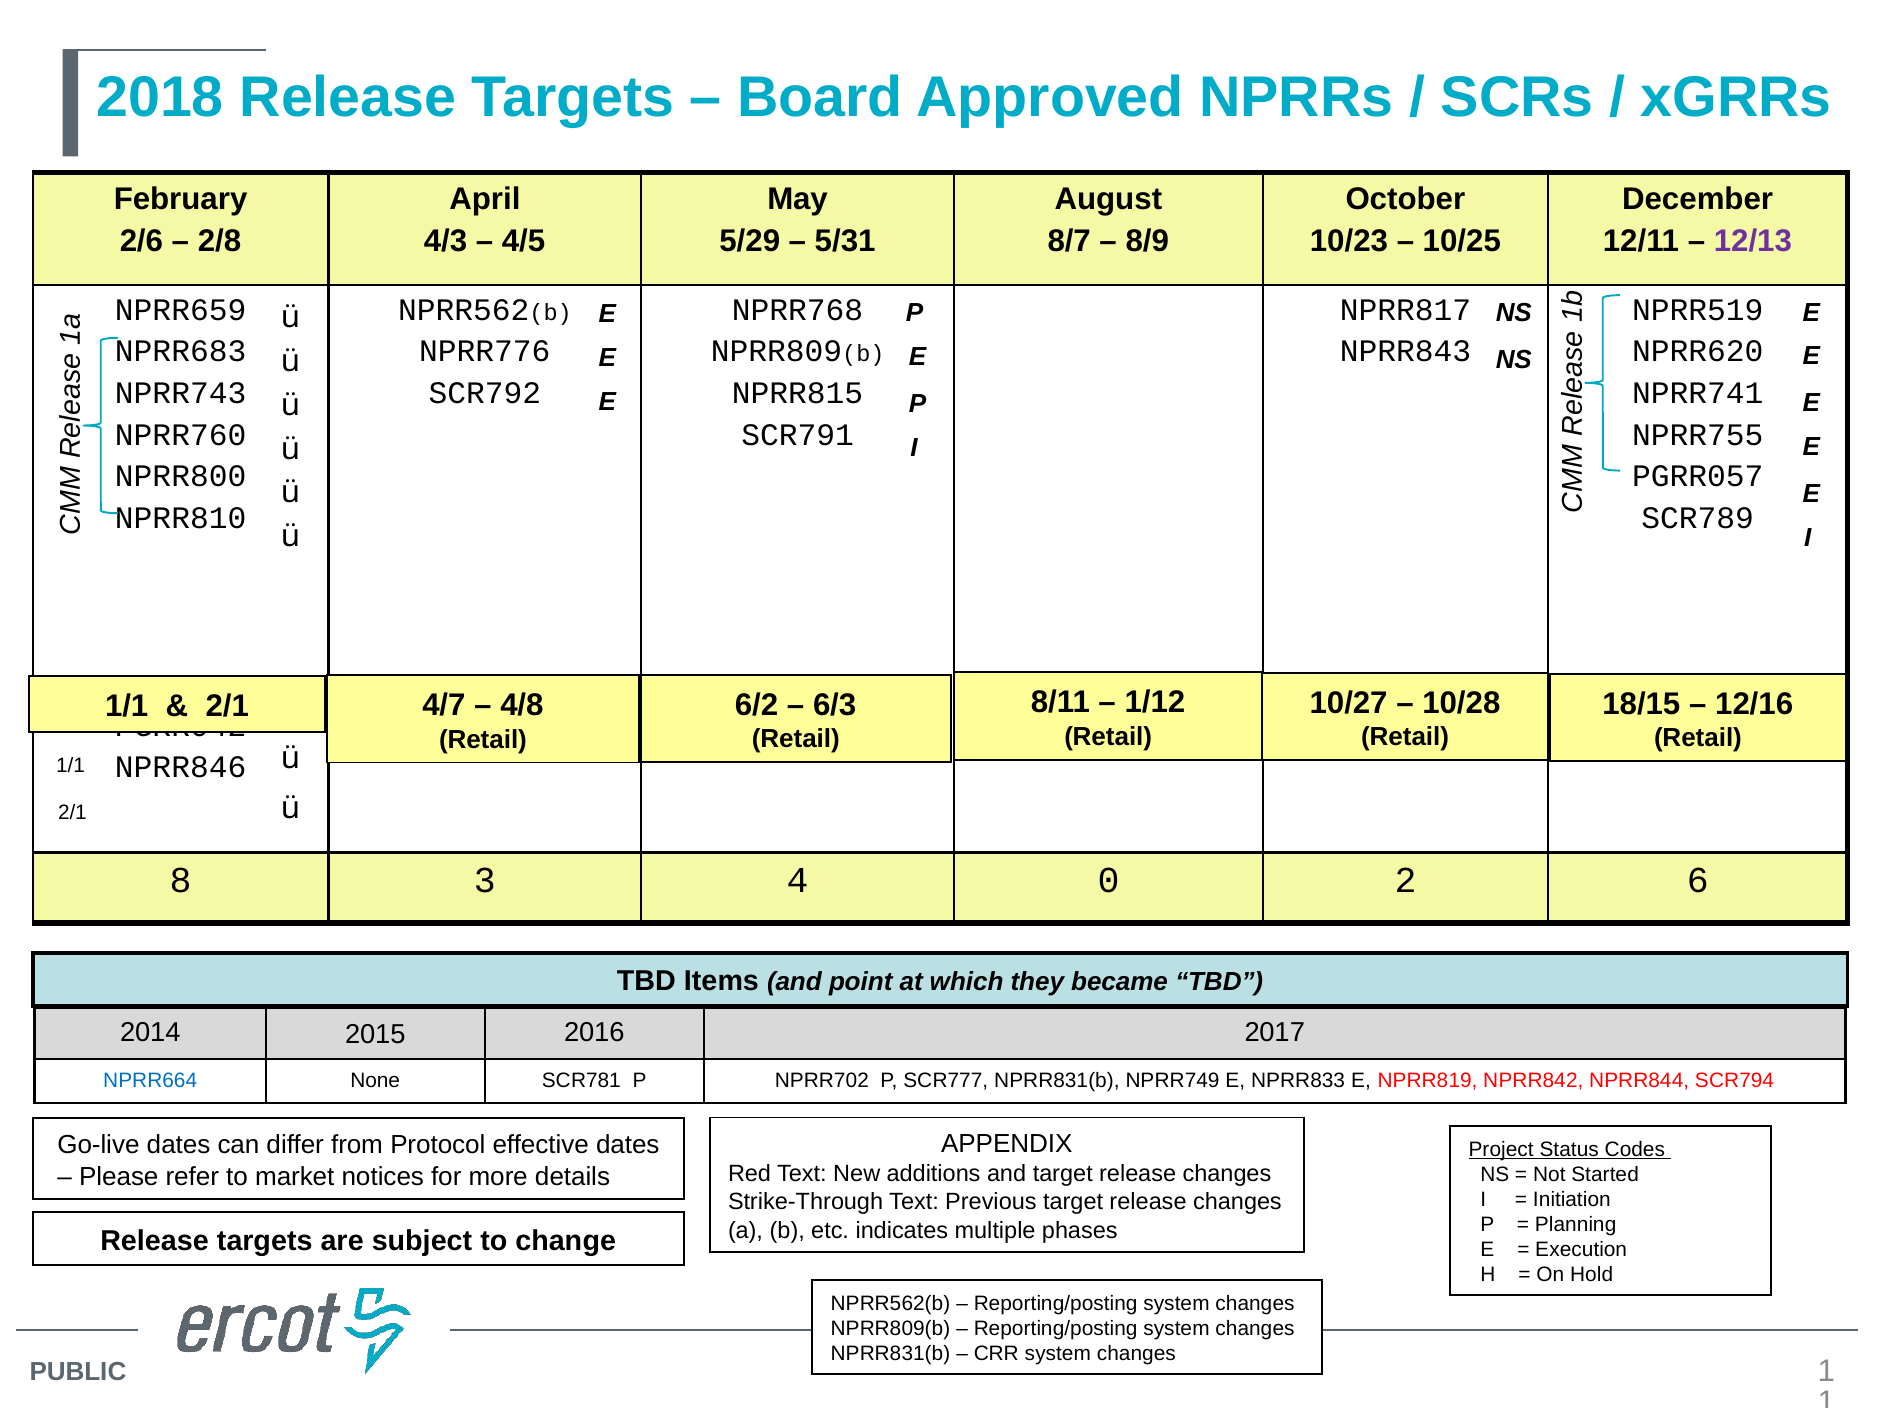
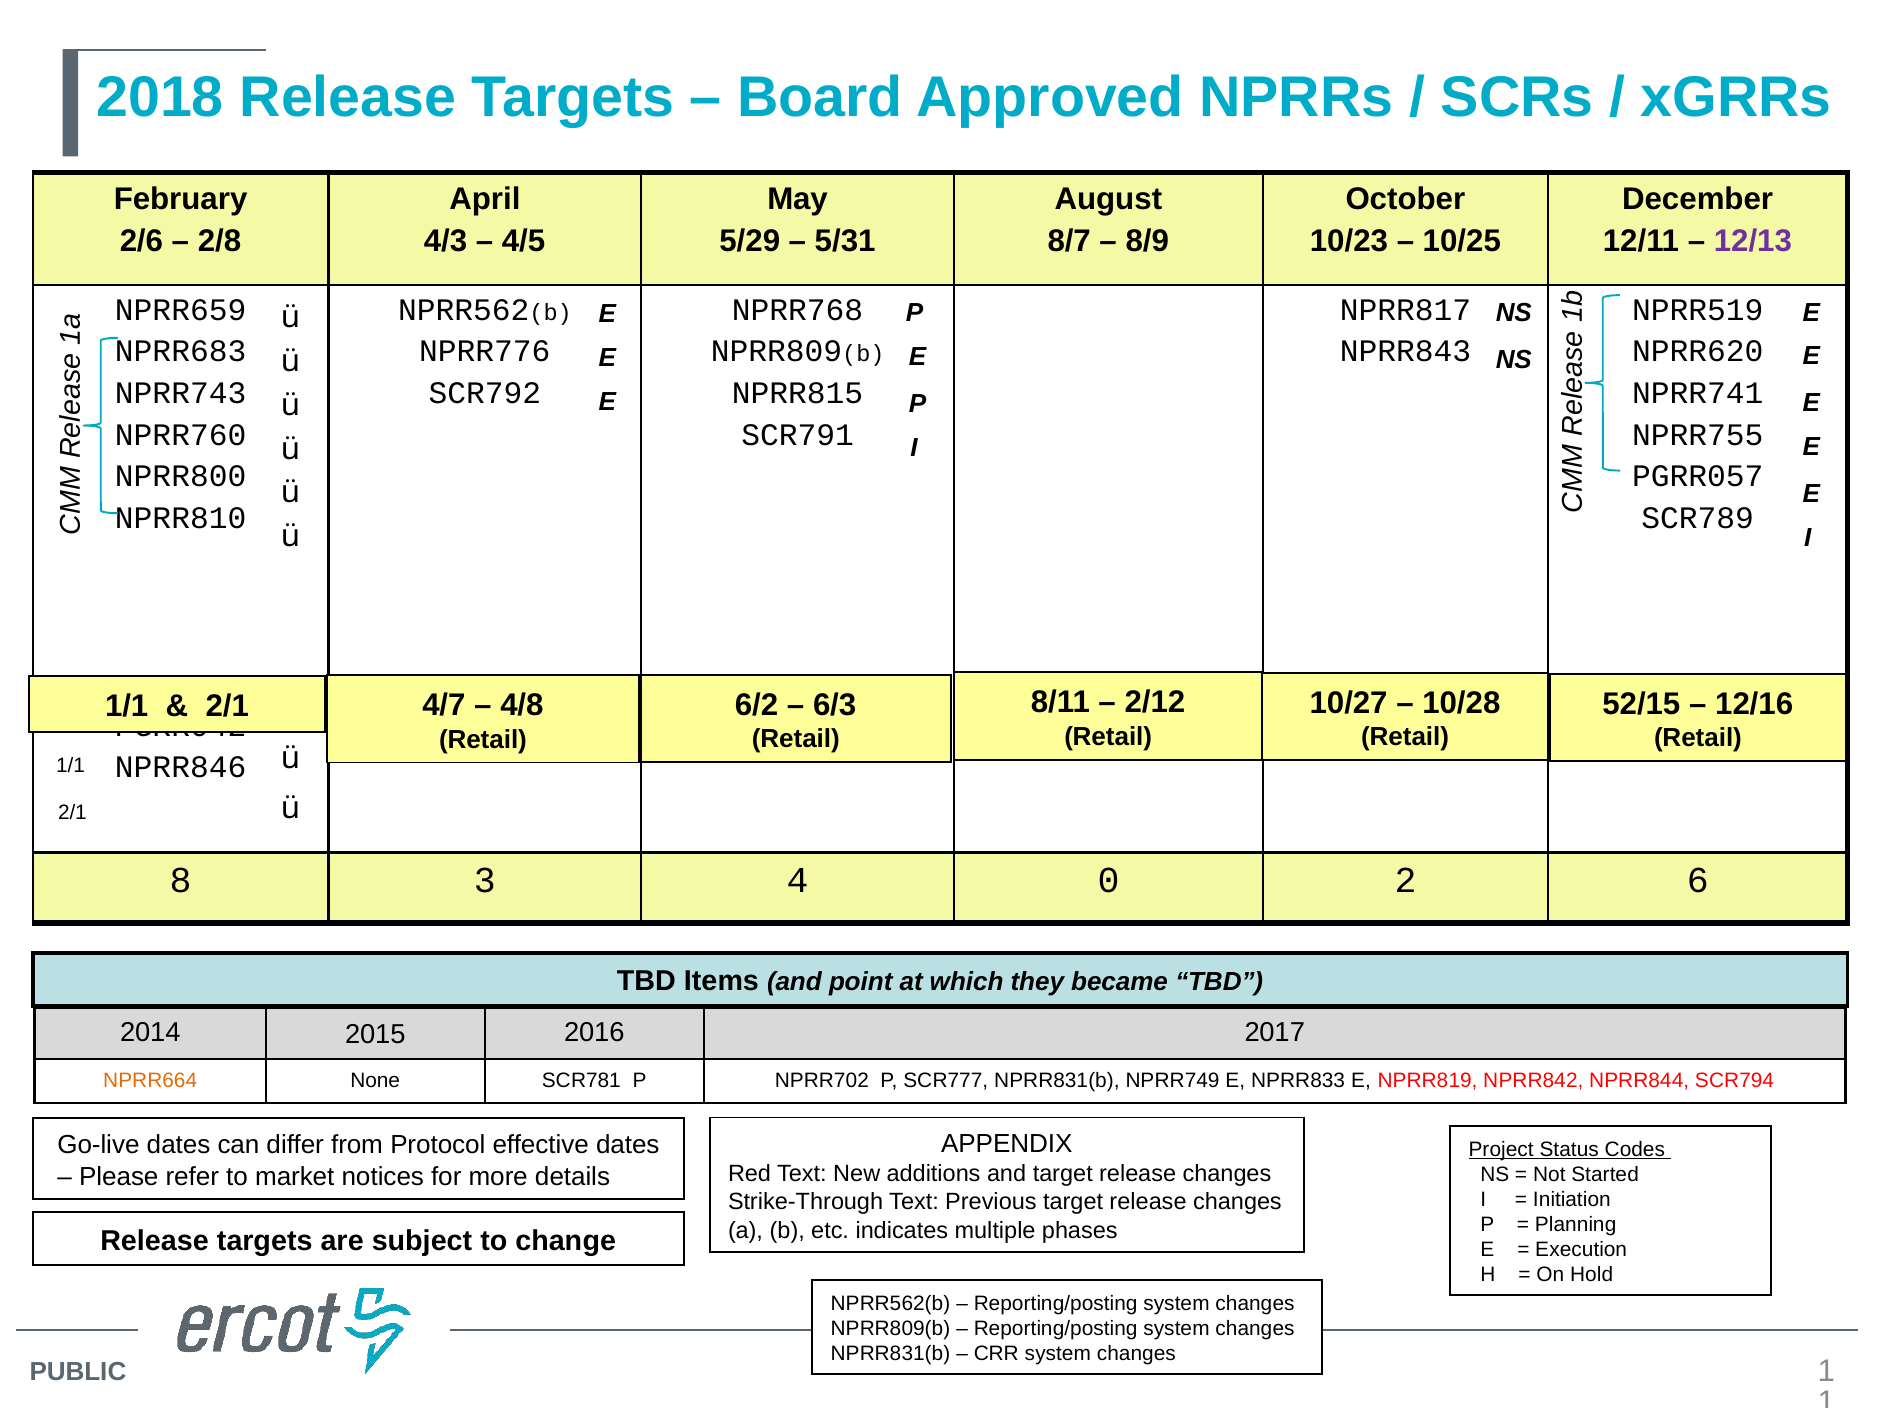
1/12: 1/12 -> 2/12
18/15: 18/15 -> 52/15
NPRR664 colour: blue -> orange
